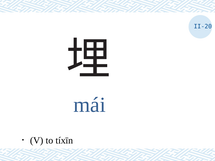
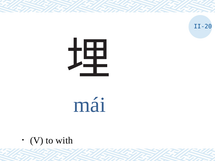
tíxīn: tíxīn -> with
